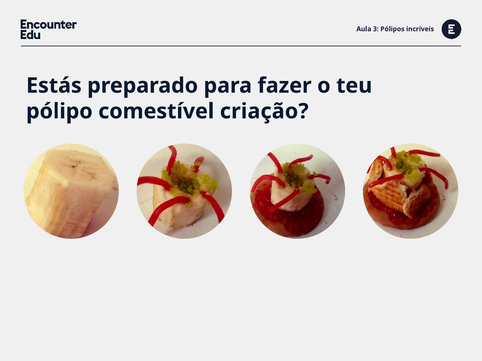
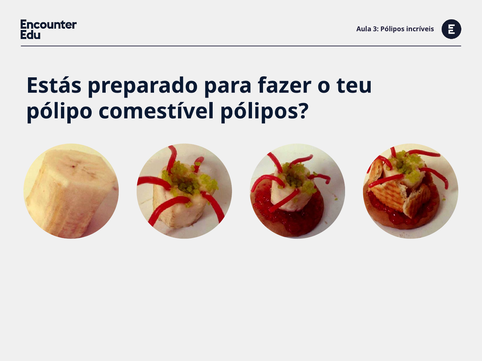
comestível criação: criação -> pólipos
